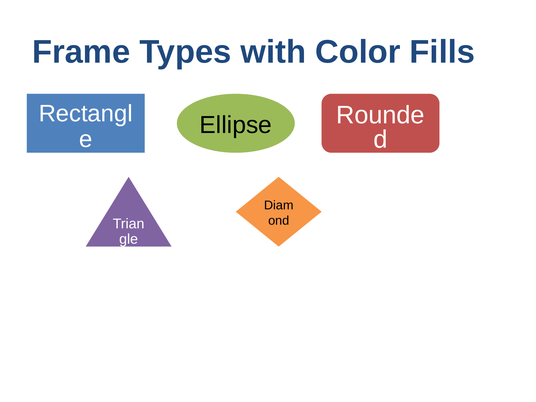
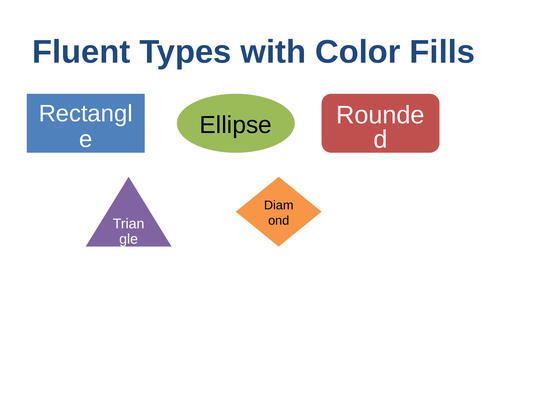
Frame: Frame -> Fluent
